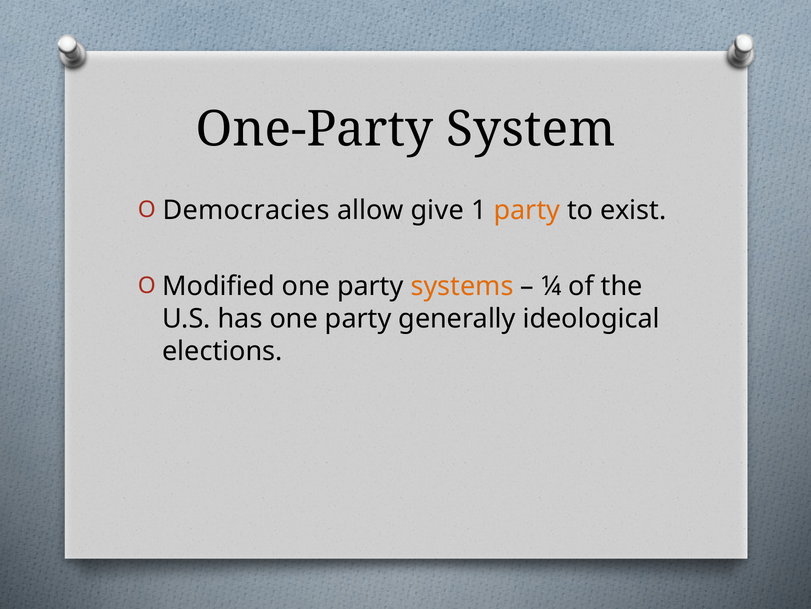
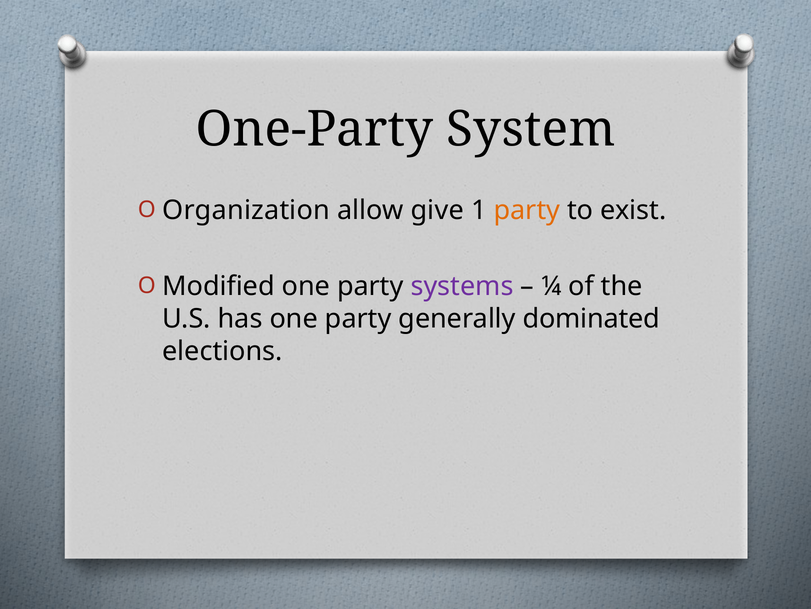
Democracies: Democracies -> Organization
systems colour: orange -> purple
ideological: ideological -> dominated
